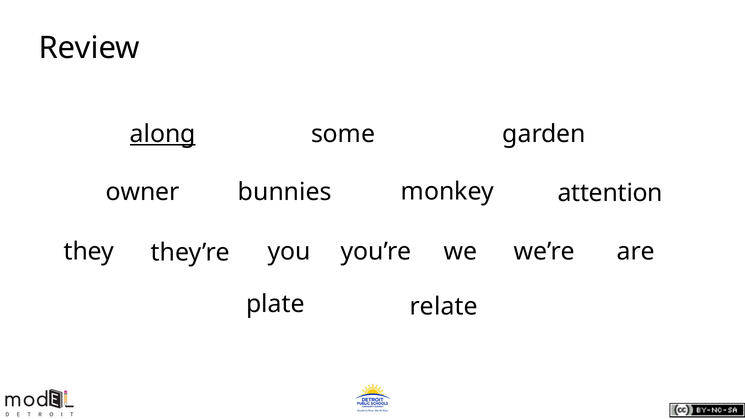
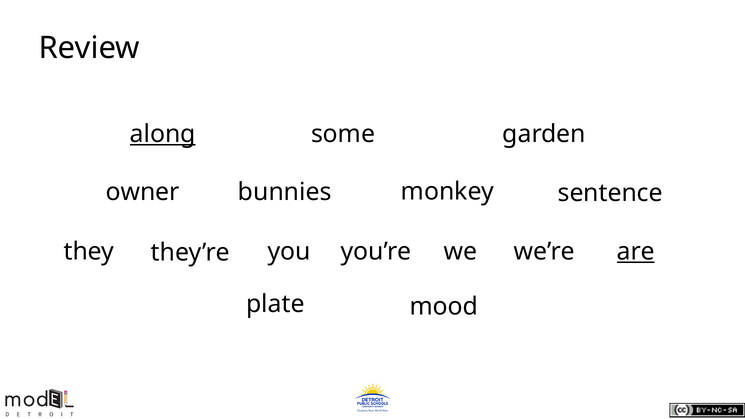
attention: attention -> sentence
are underline: none -> present
relate: relate -> mood
